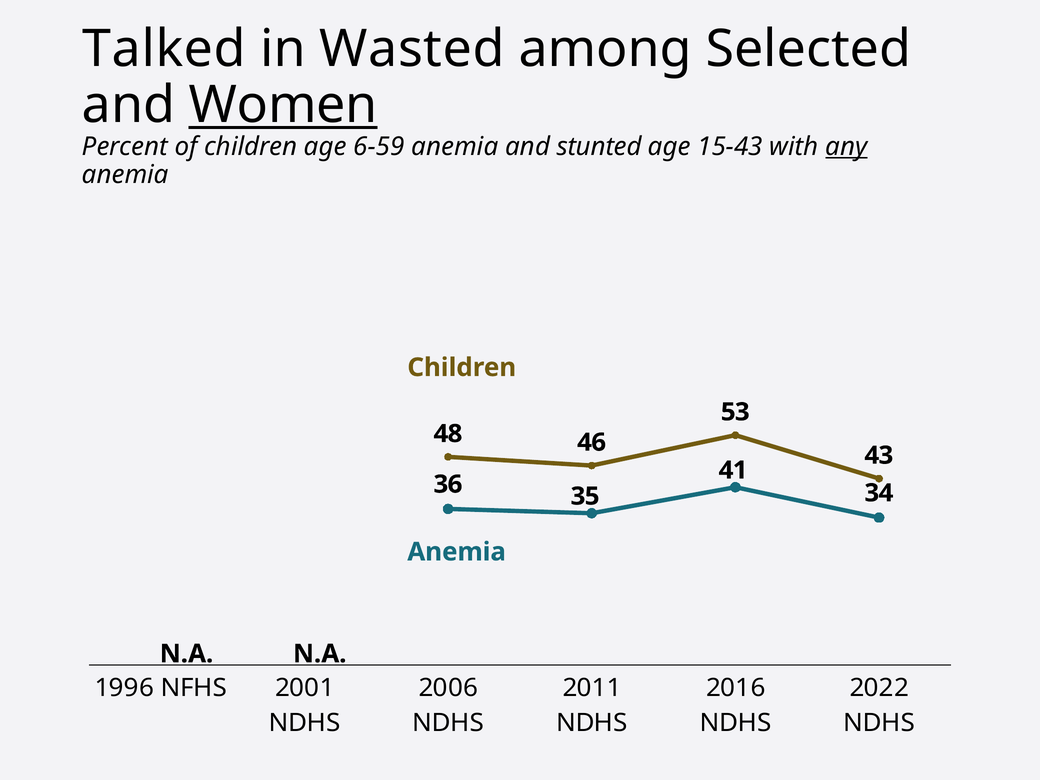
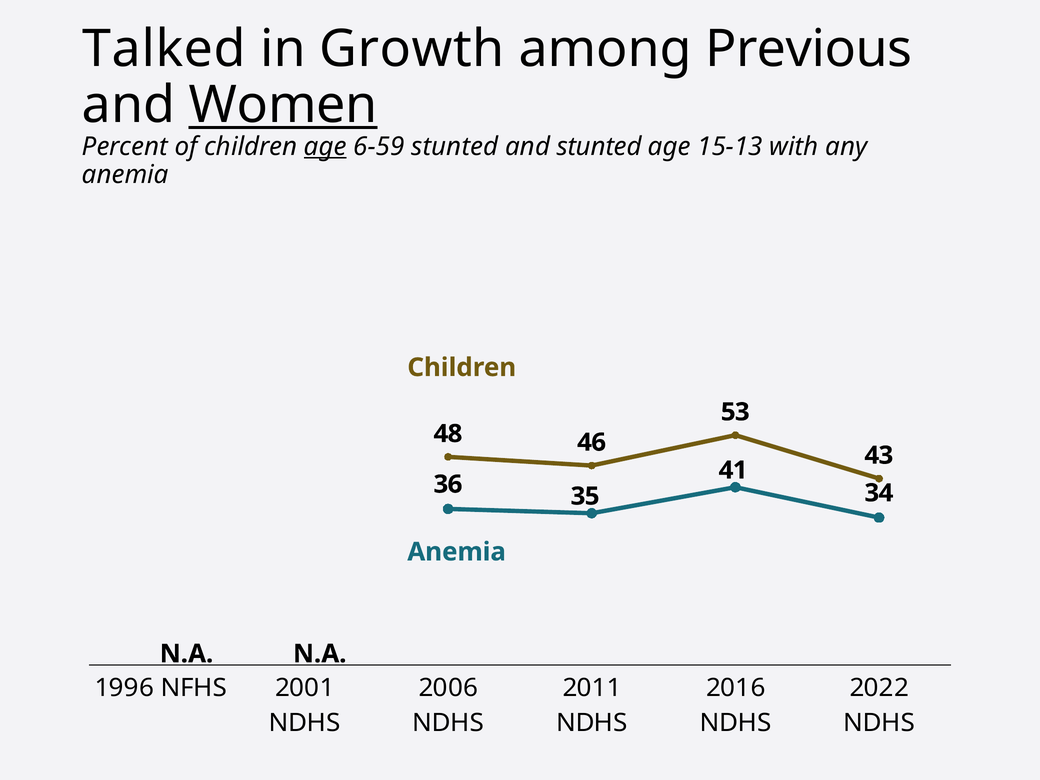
Wasted: Wasted -> Growth
Selected: Selected -> Previous
age at (325, 147) underline: none -> present
6-59 anemia: anemia -> stunted
15-43: 15-43 -> 15-13
any underline: present -> none
